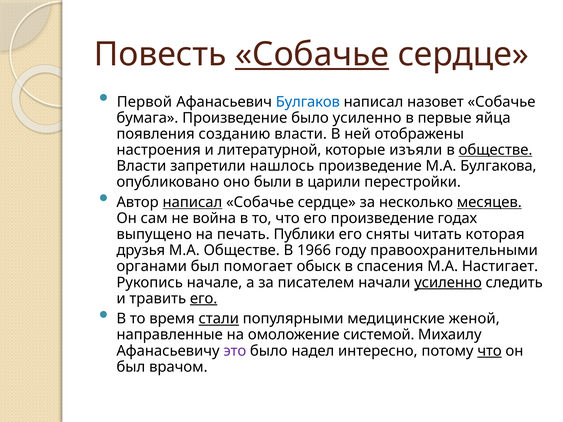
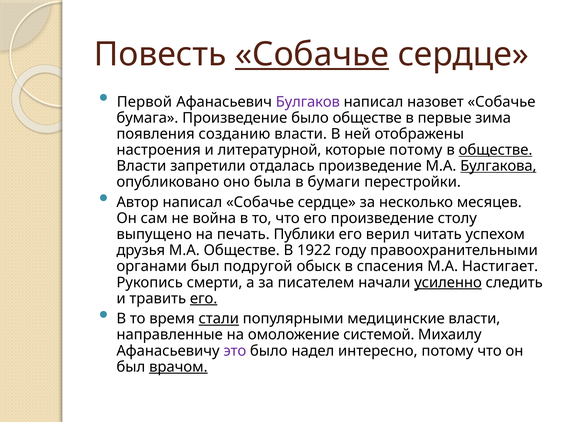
Булгаков colour: blue -> purple
было усиленно: усиленно -> обществе
яйца: яйца -> зима
которые изъяли: изъяли -> потому
нашлось: нашлось -> отдалась
Булгакова underline: none -> present
были: были -> была
царили: царили -> бумаги
написал at (192, 202) underline: present -> none
месяцев underline: present -> none
годах: годах -> столу
сняты: сняты -> верил
которая: которая -> успехом
1966: 1966 -> 1922
помогает: помогает -> подругой
начале: начале -> смерти
медицинские женой: женой -> власти
что at (490, 351) underline: present -> none
врачом underline: none -> present
